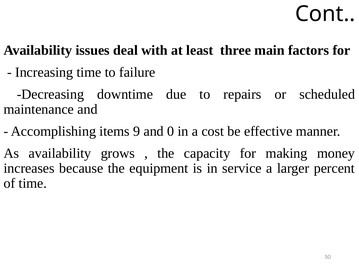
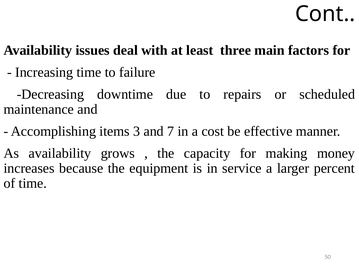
9: 9 -> 3
0: 0 -> 7
